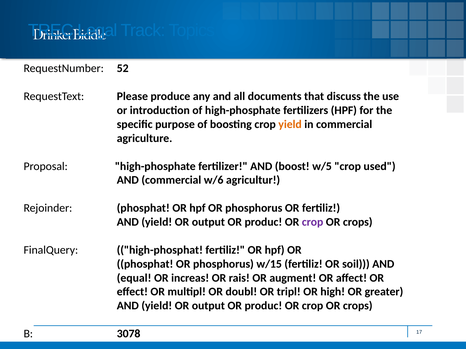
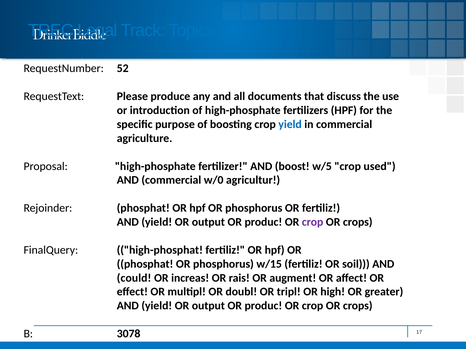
yield at (290, 124) colour: orange -> blue
w/6: w/6 -> w/0
equal: equal -> could
